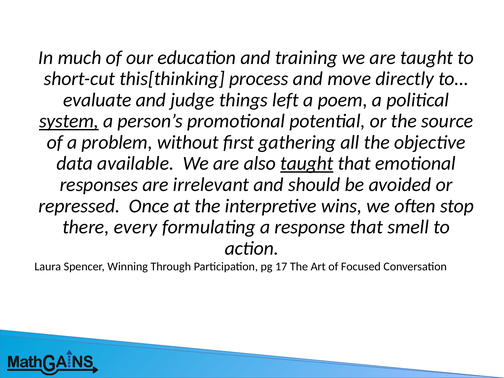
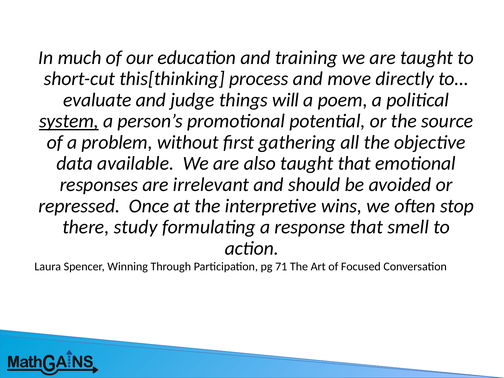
left: left -> will
taught at (307, 164) underline: present -> none
every: every -> study
17: 17 -> 71
